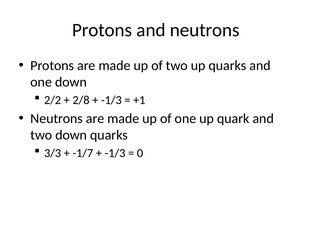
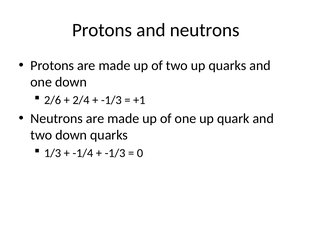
2/2: 2/2 -> 2/6
2/8: 2/8 -> 2/4
3/3: 3/3 -> 1/3
-1/7: -1/7 -> -1/4
